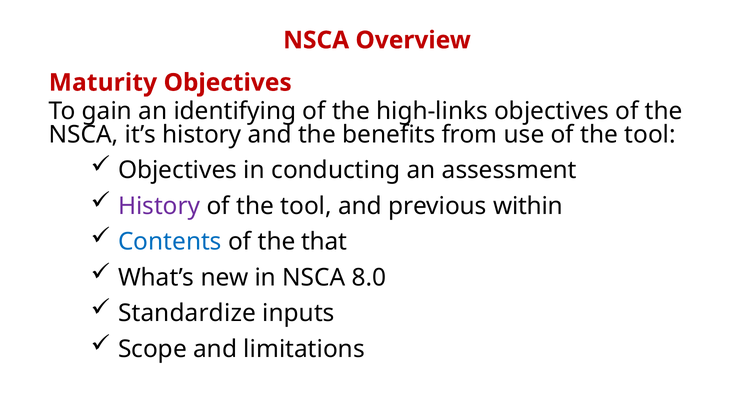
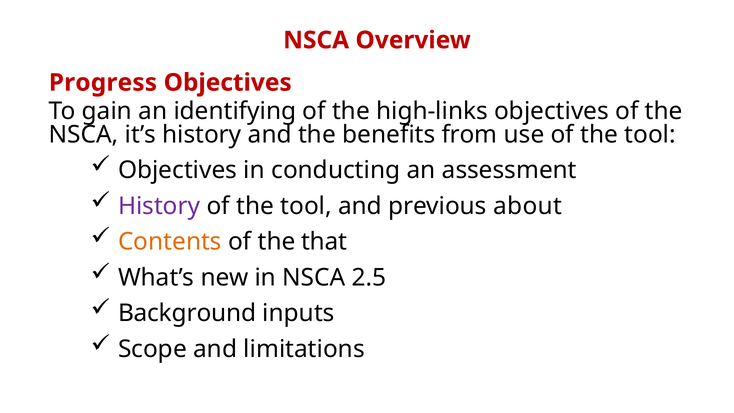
Maturity: Maturity -> Progress
within: within -> about
Contents colour: blue -> orange
8.0: 8.0 -> 2.5
Standardize: Standardize -> Background
